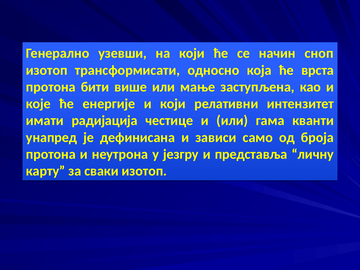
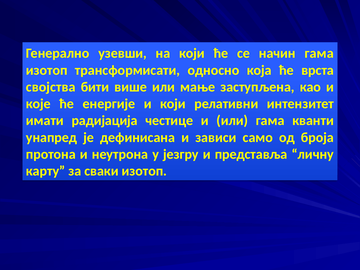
начин сноп: сноп -> гама
протона at (51, 87): протона -> својства
